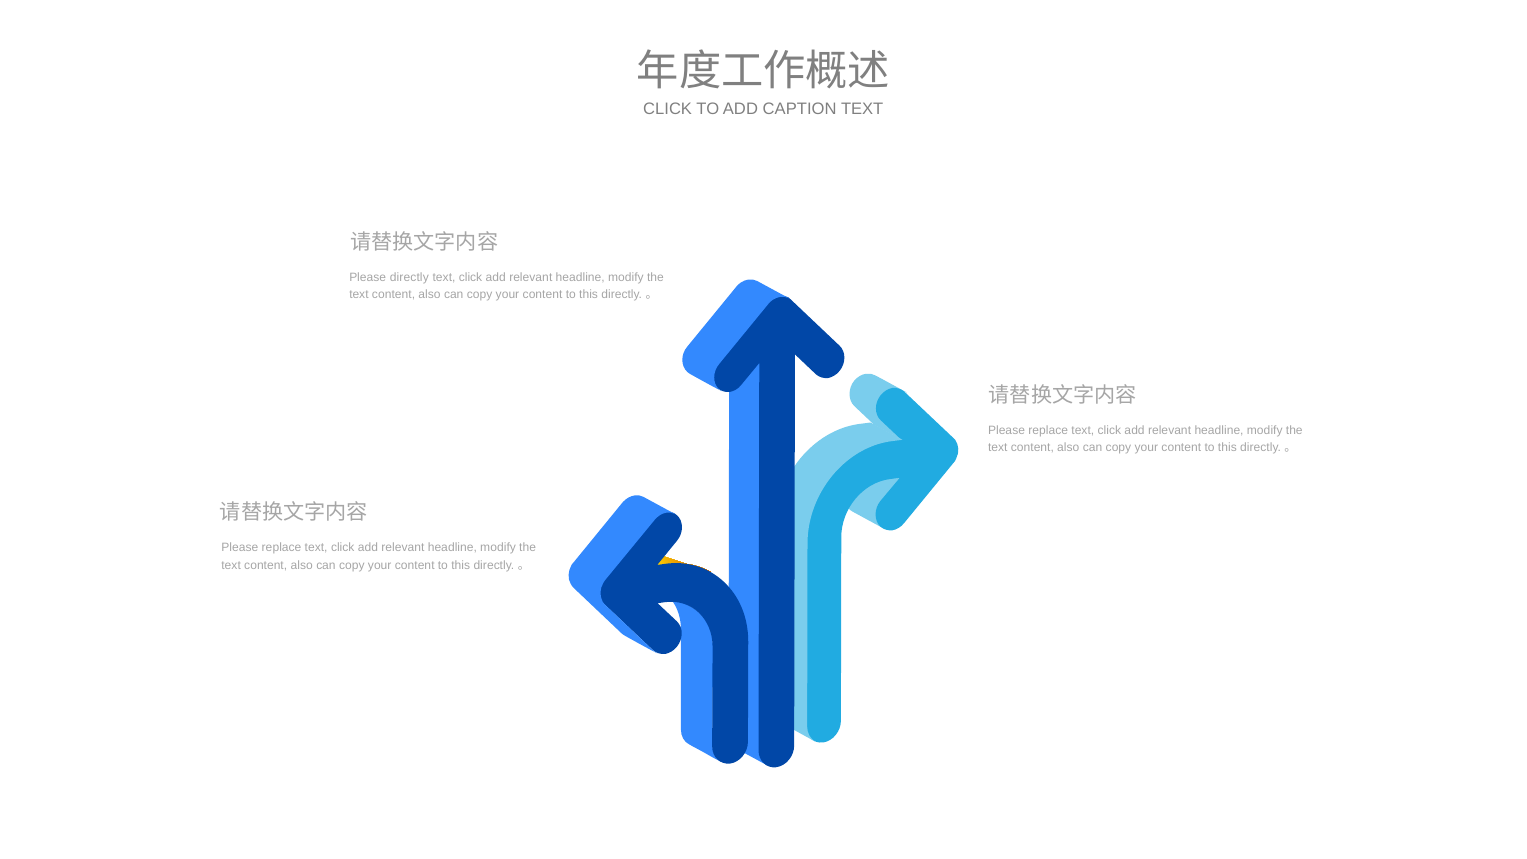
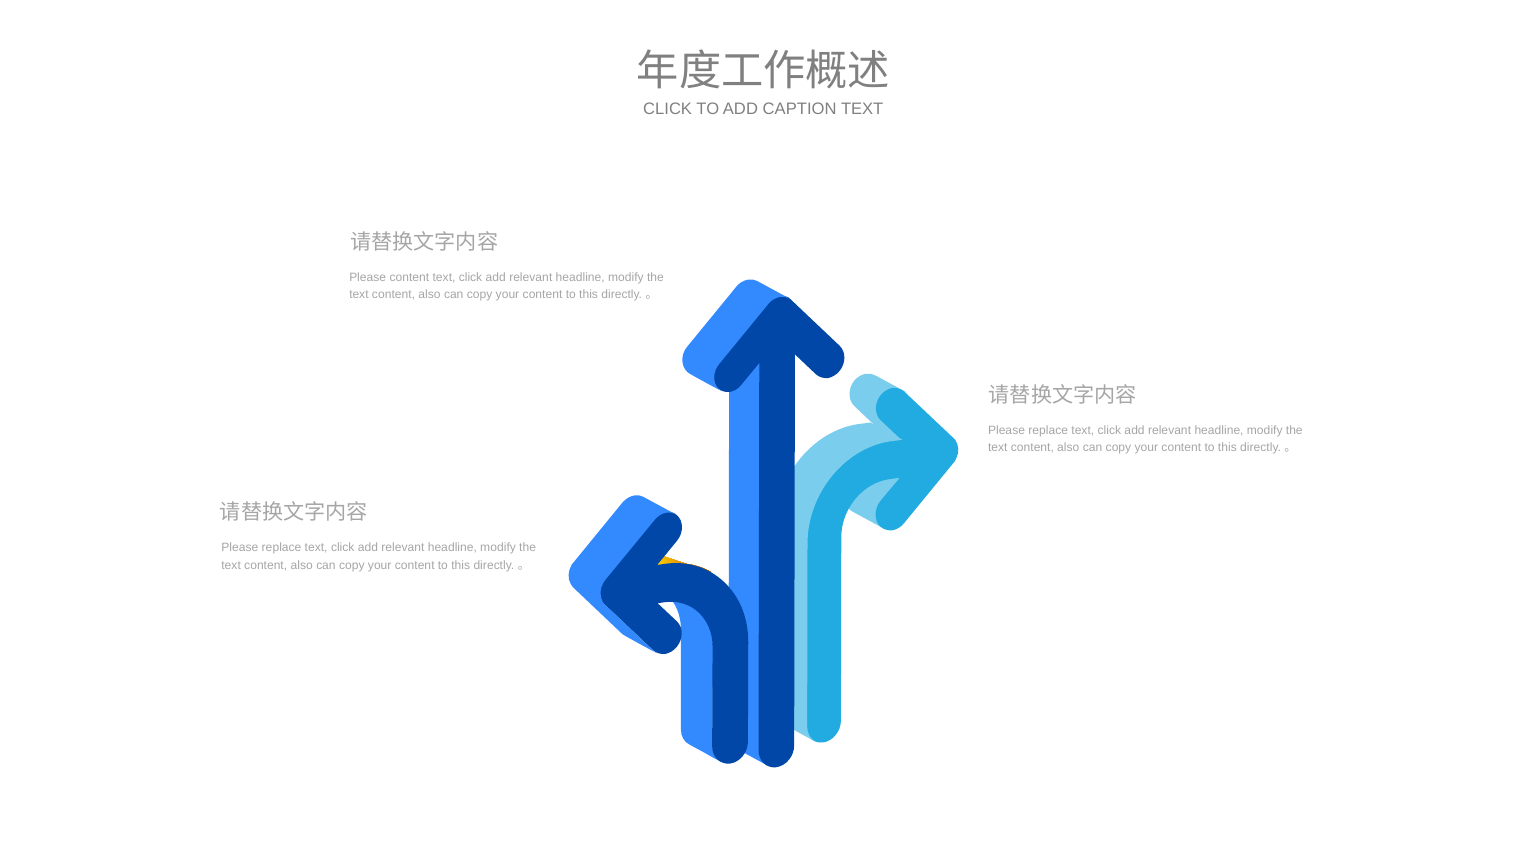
Please directly: directly -> content
